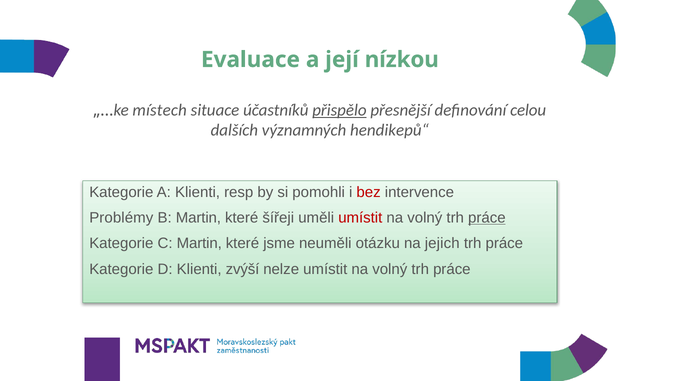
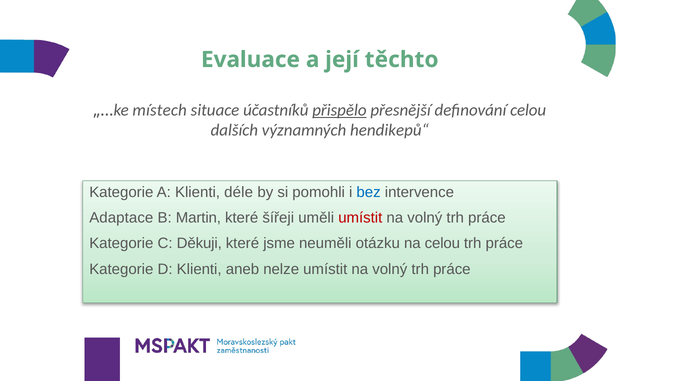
nízkou: nízkou -> těchto
resp: resp -> déle
bez colour: red -> blue
Problémy: Problémy -> Adaptace
práce at (487, 218) underline: present -> none
C Martin: Martin -> Děkuji
na jejich: jejich -> celou
zvýší: zvýší -> aneb
